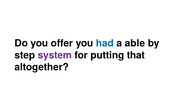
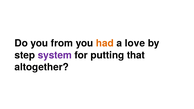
offer: offer -> from
had colour: blue -> orange
able: able -> love
